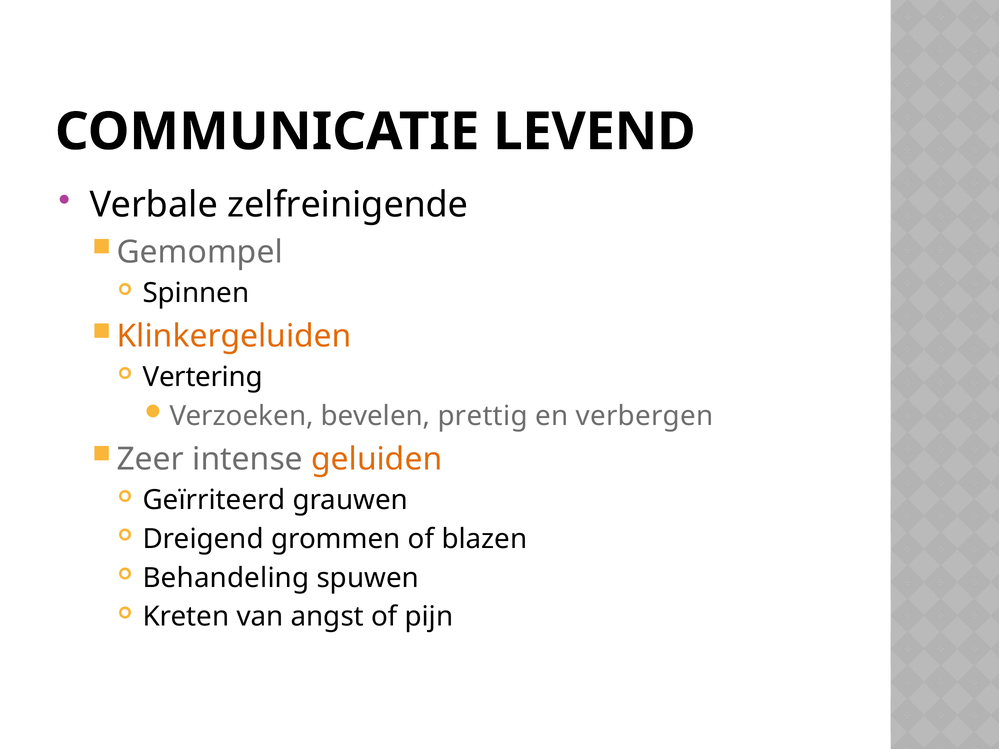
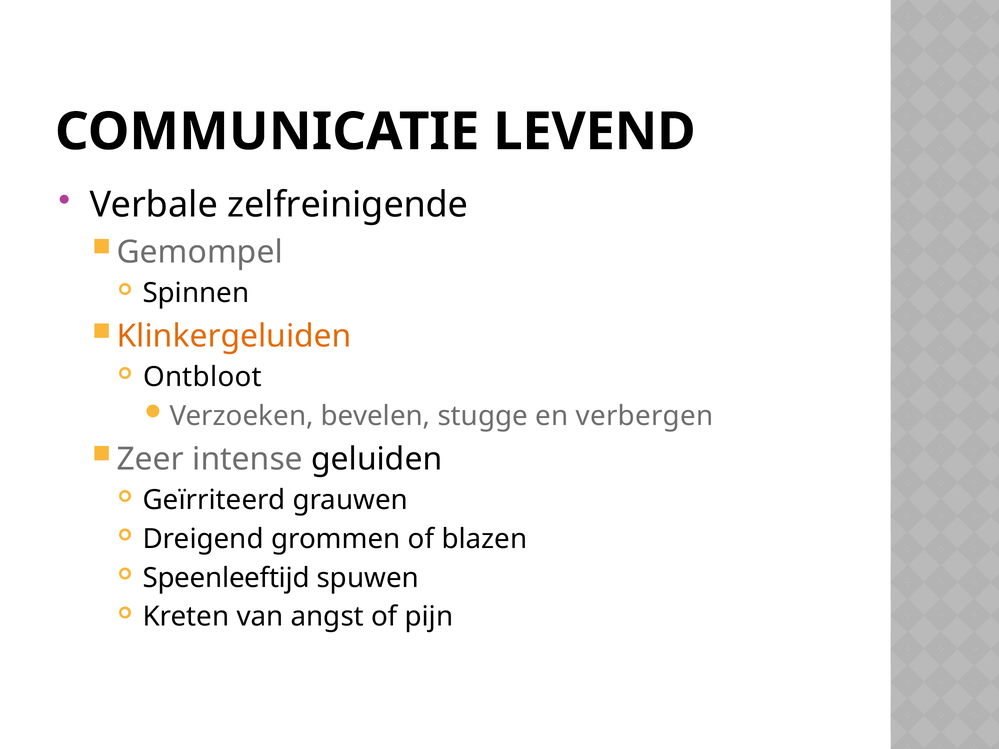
Vertering: Vertering -> Ontbloot
prettig: prettig -> stugge
geluiden colour: orange -> black
Behandeling: Behandeling -> Speenleeftijd
